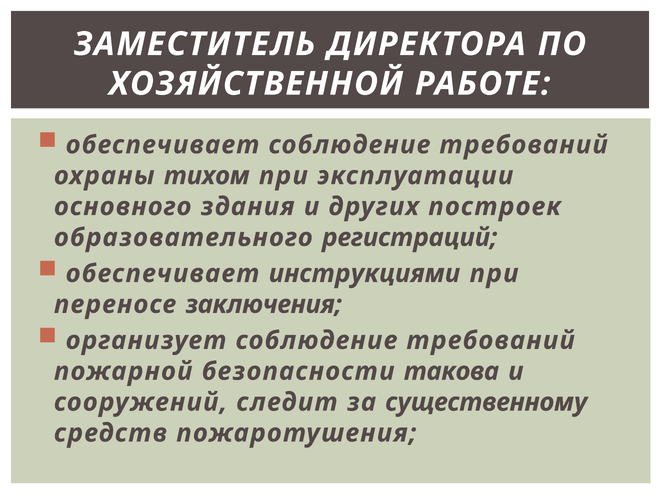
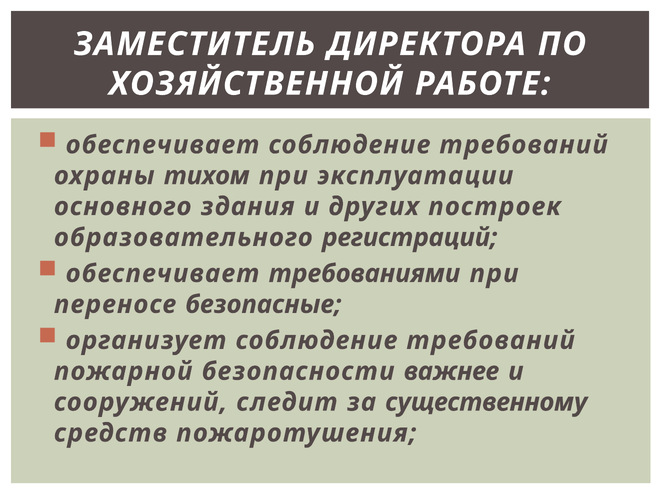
инструкциями: инструкциями -> требованиями
заключения: заключения -> безопасные
такова: такова -> важнее
